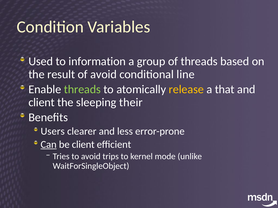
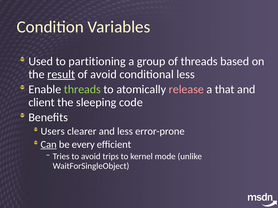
information: information -> partitioning
result underline: none -> present
conditional line: line -> less
release colour: yellow -> pink
their: their -> code
be client: client -> every
